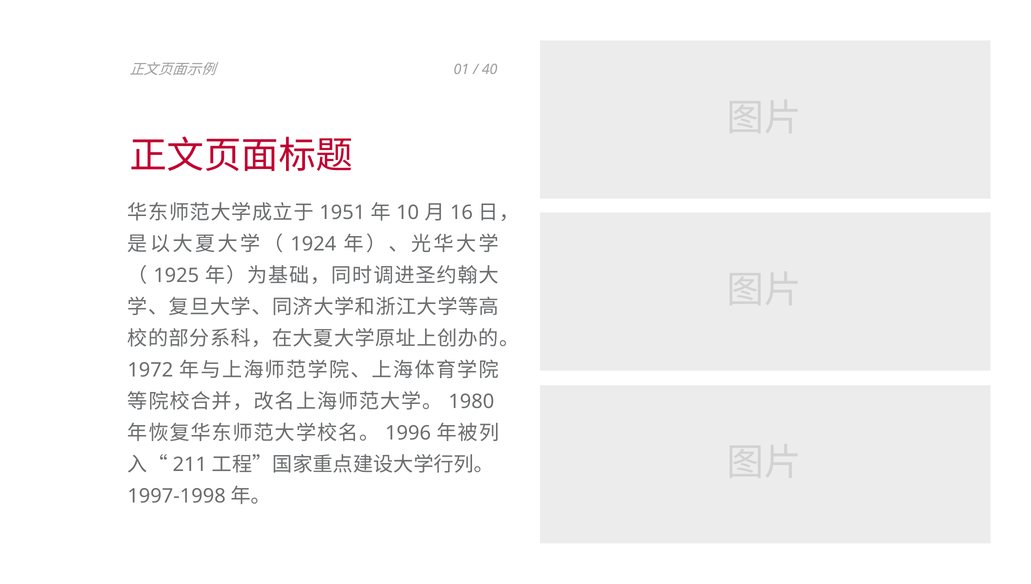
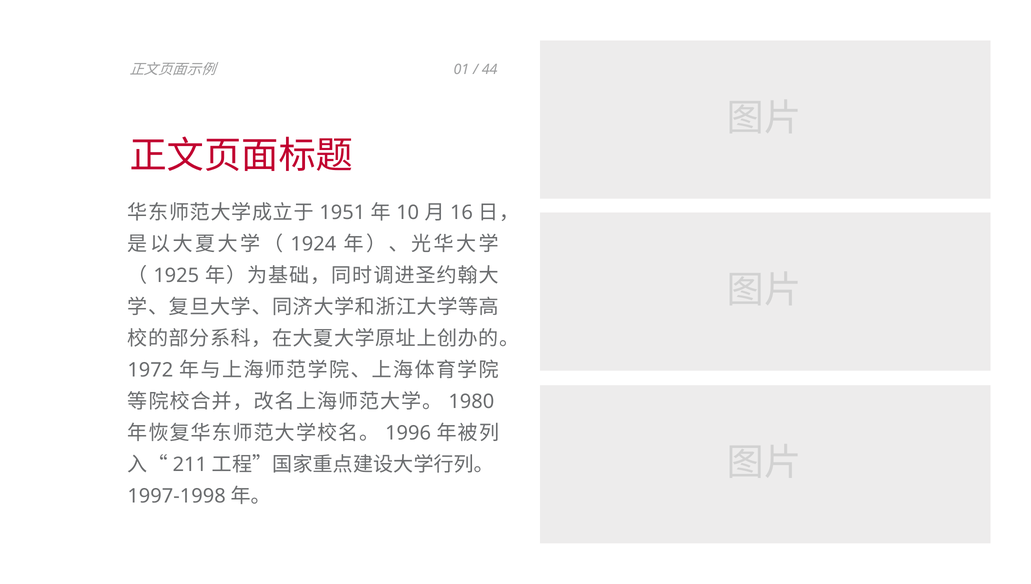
40: 40 -> 44
